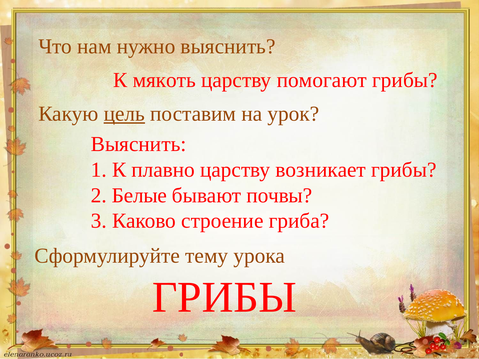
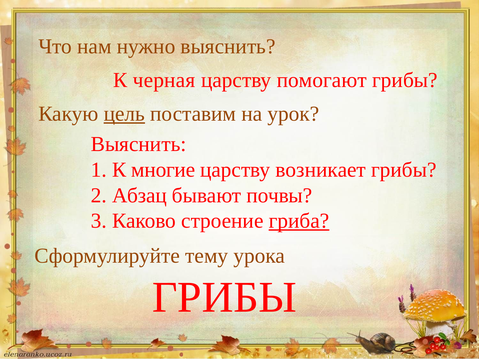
мякоть: мякоть -> черная
плавно: плавно -> многие
Белые: Белые -> Абзац
гриба underline: none -> present
